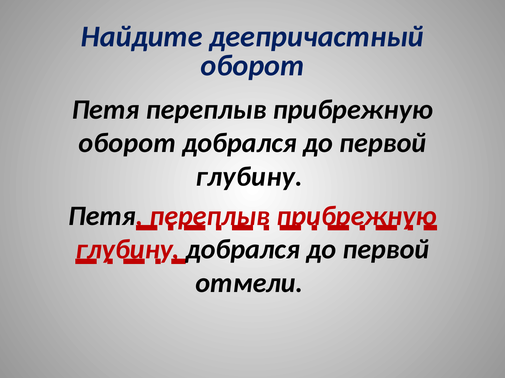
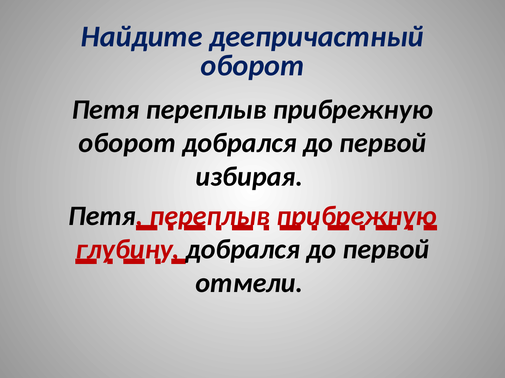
глубину at (249, 177): глубину -> избирая
